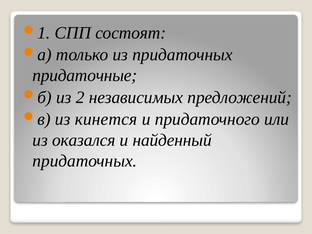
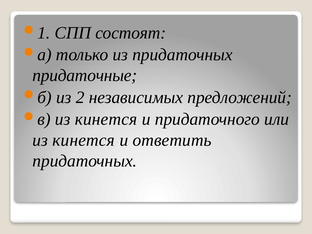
оказался at (84, 140): оказался -> кинется
найденный: найденный -> ответить
